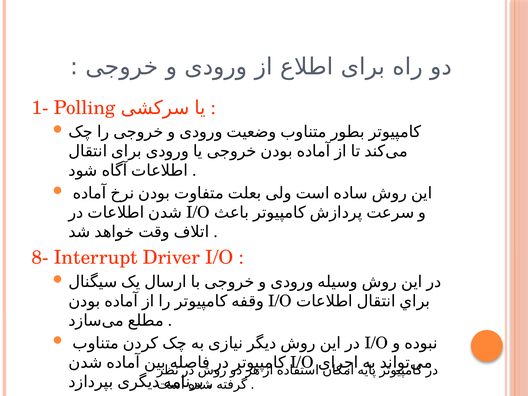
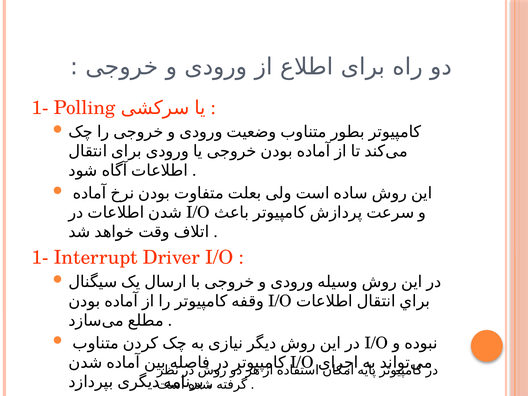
8- at (40, 258): 8- -> 1-
